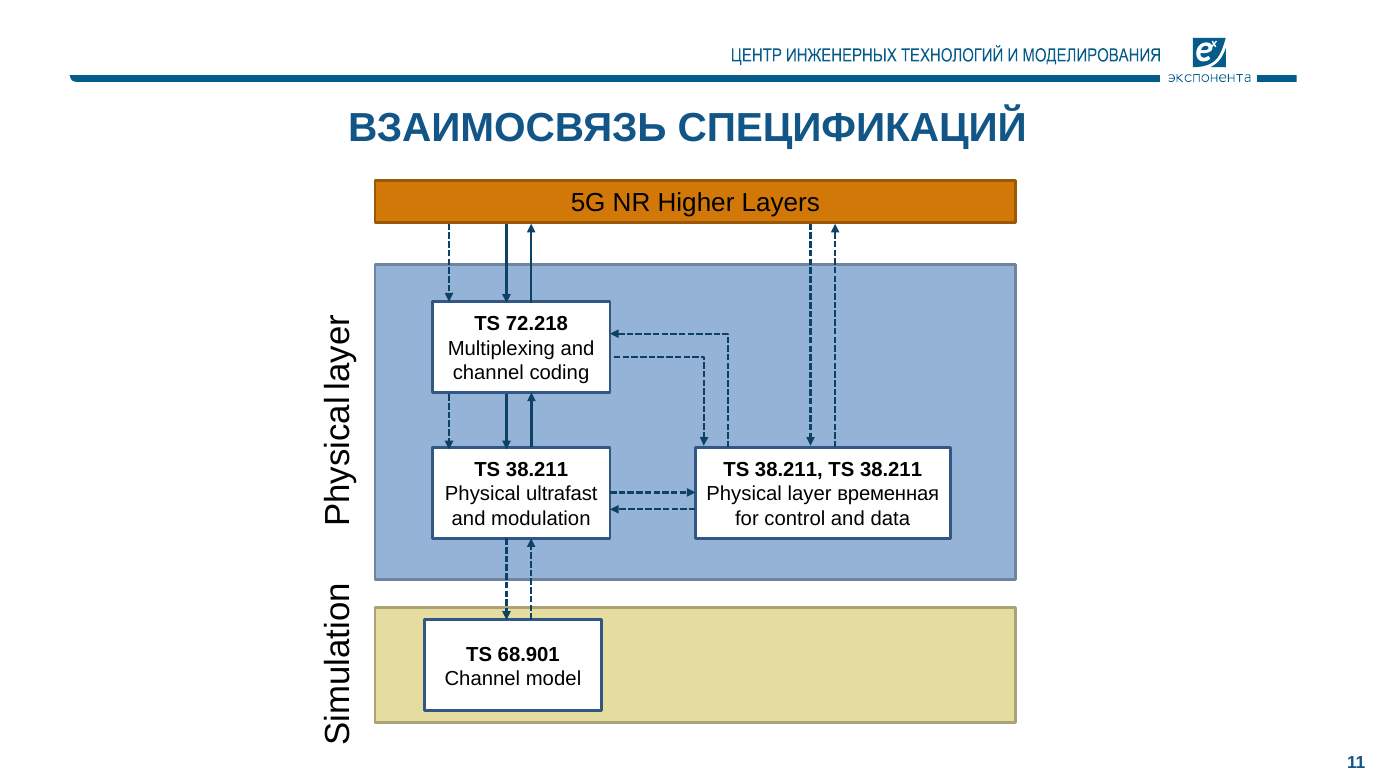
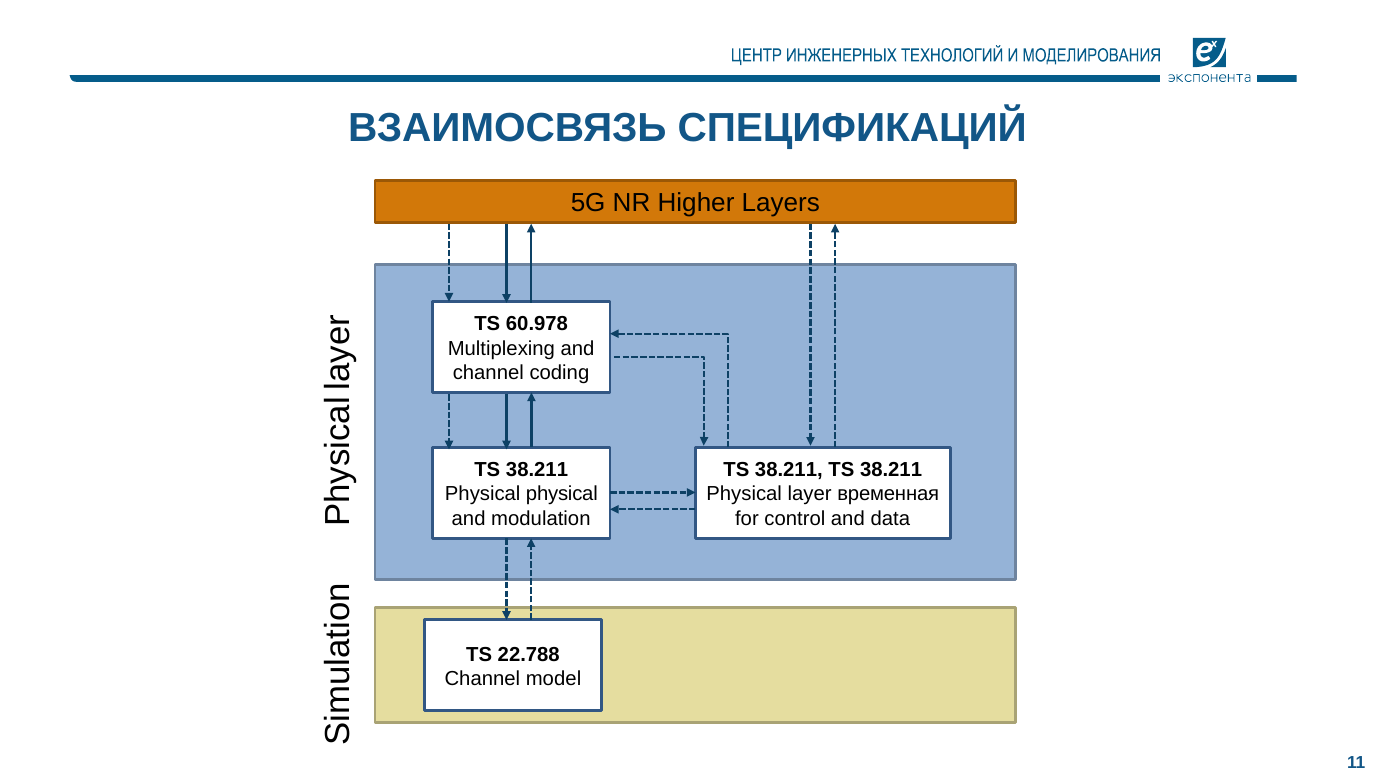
72.218: 72.218 -> 60.978
Physical ultrafast: ultrafast -> physical
68.901: 68.901 -> 22.788
